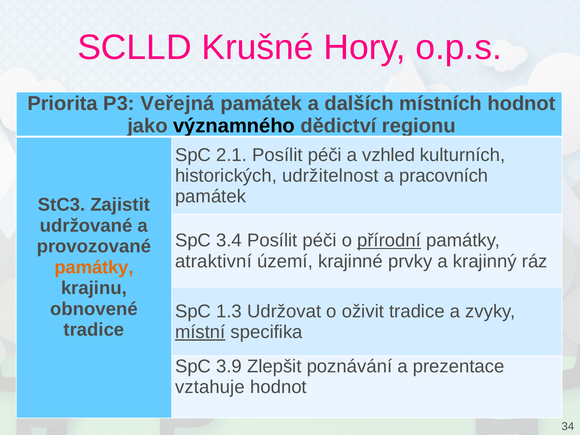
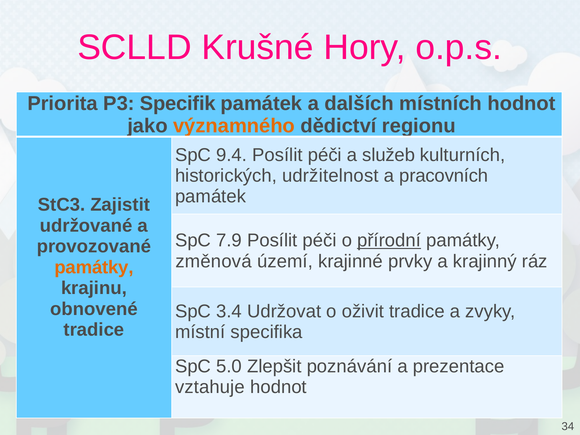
Veřejná: Veřejná -> Specifik
významného colour: black -> orange
2.1: 2.1 -> 9.4
vzhled: vzhled -> služeb
3.4: 3.4 -> 7.9
atraktivní: atraktivní -> změnová
1.3: 1.3 -> 3.4
místní underline: present -> none
3.9: 3.9 -> 5.0
